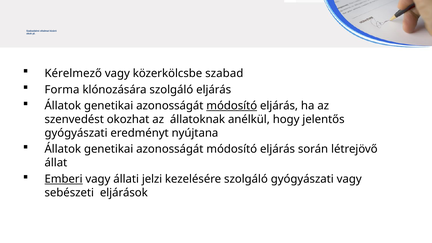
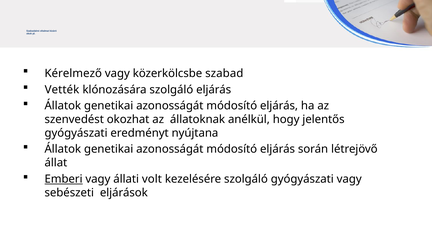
Forma: Forma -> Vették
módosító at (232, 106) underline: present -> none
jelzi: jelzi -> volt
